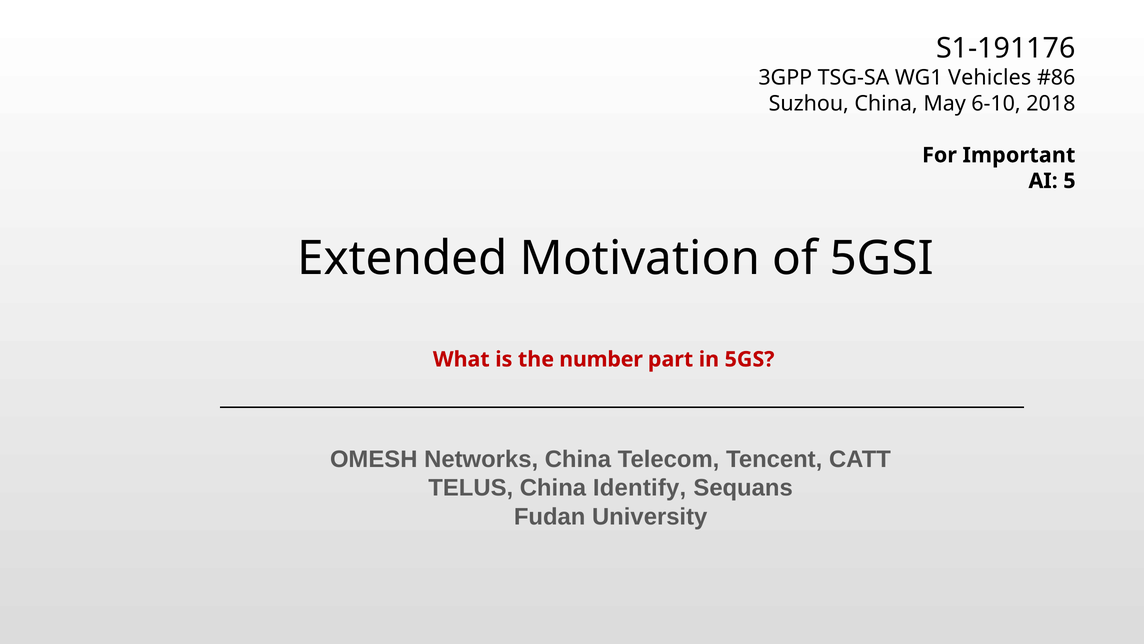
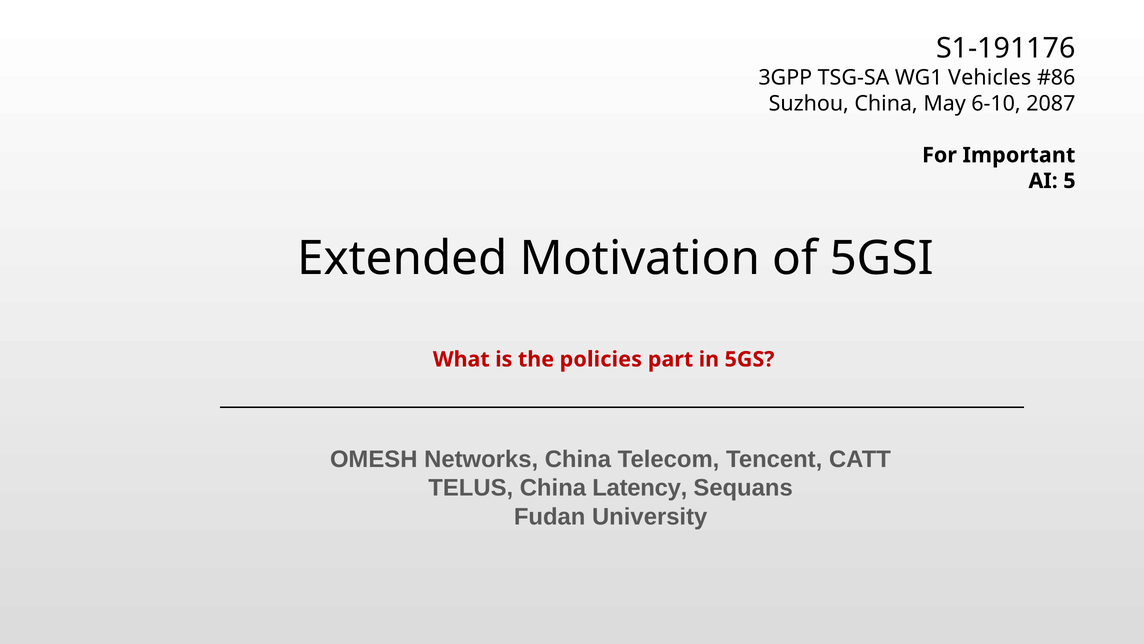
2018: 2018 -> 2087
number: number -> policies
Identify: Identify -> Latency
